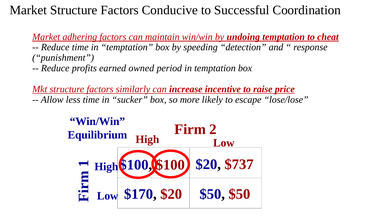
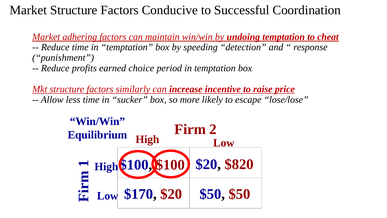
owned: owned -> choice
$737: $737 -> $820
